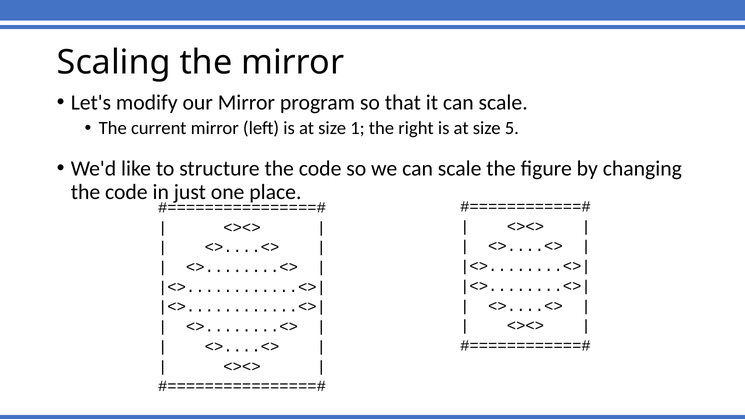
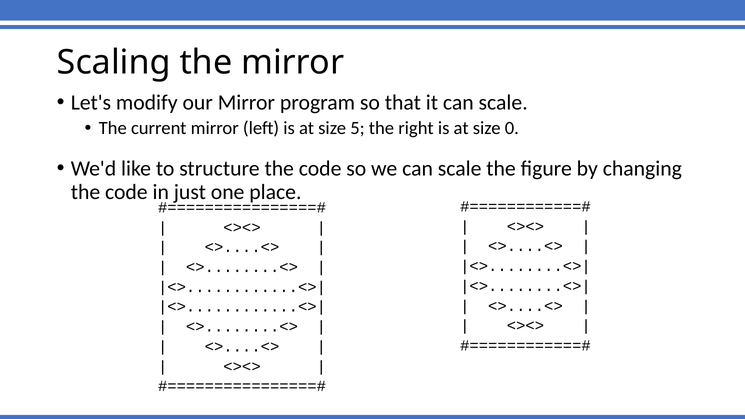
1: 1 -> 5
5: 5 -> 0
